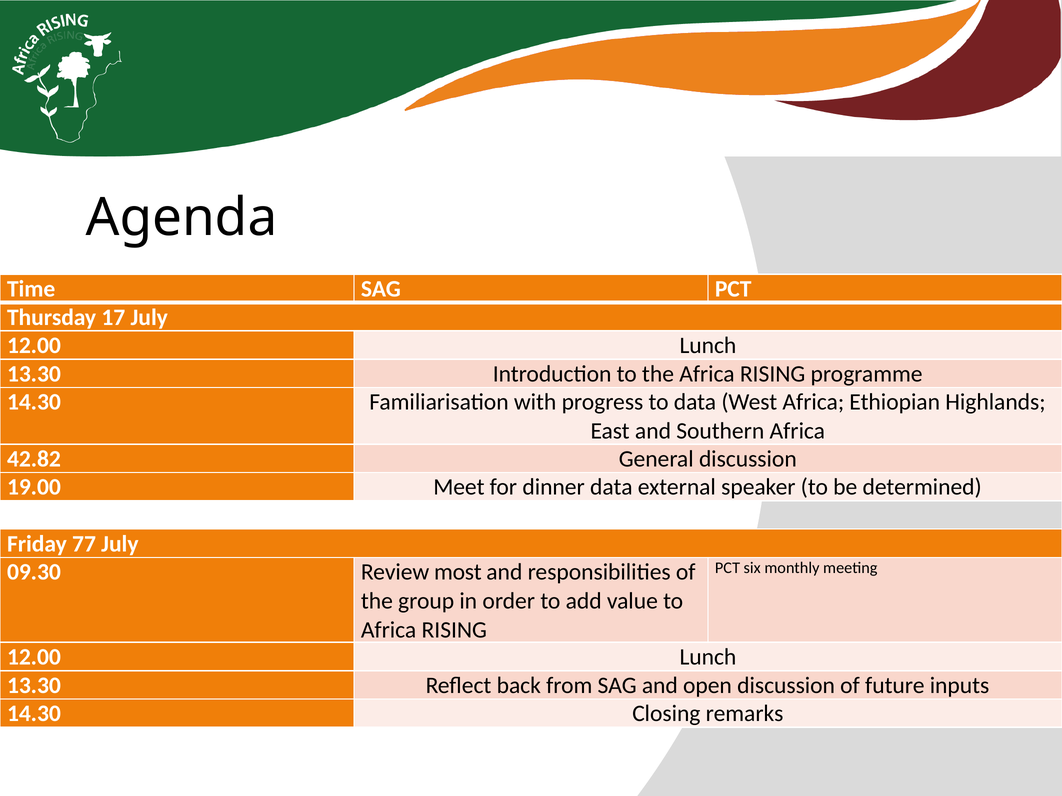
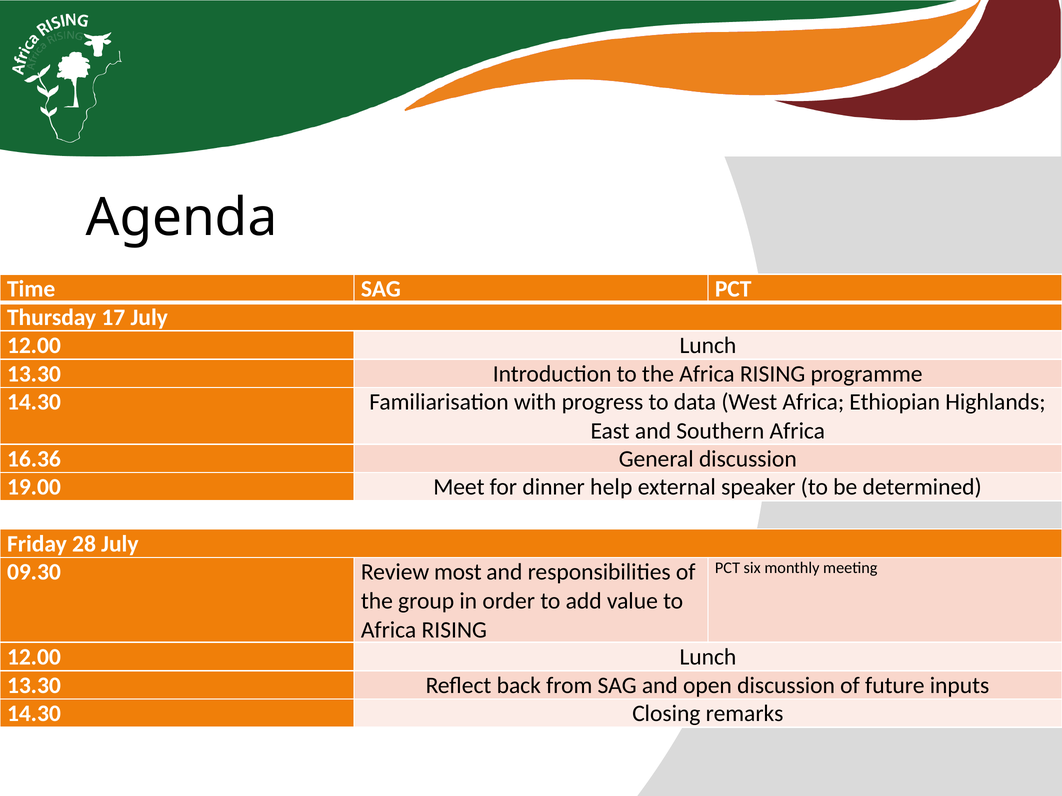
42.82: 42.82 -> 16.36
dinner data: data -> help
77: 77 -> 28
